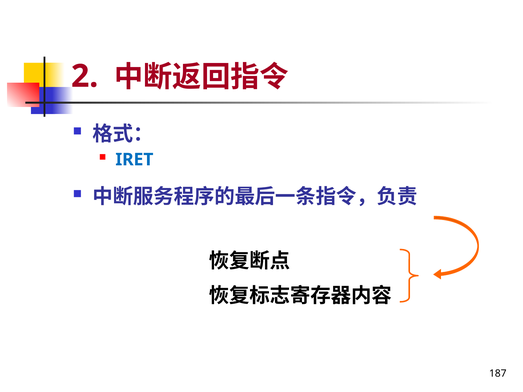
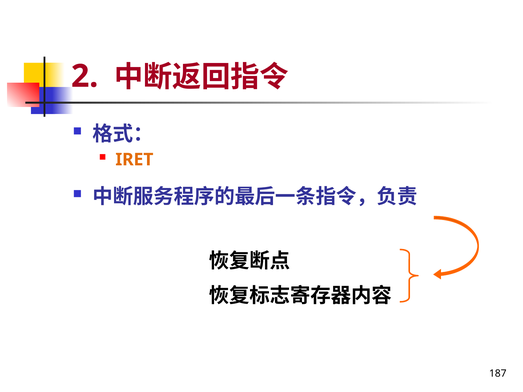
IRET colour: blue -> orange
